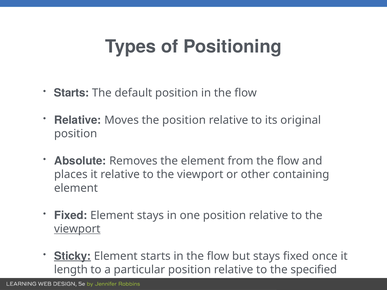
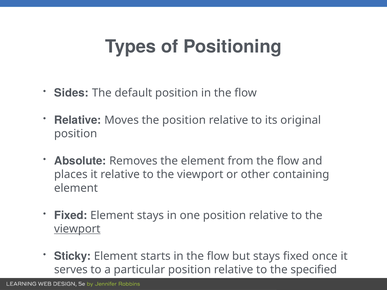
Starts at (72, 93): Starts -> Sides
Sticky underline: present -> none
length: length -> serves
